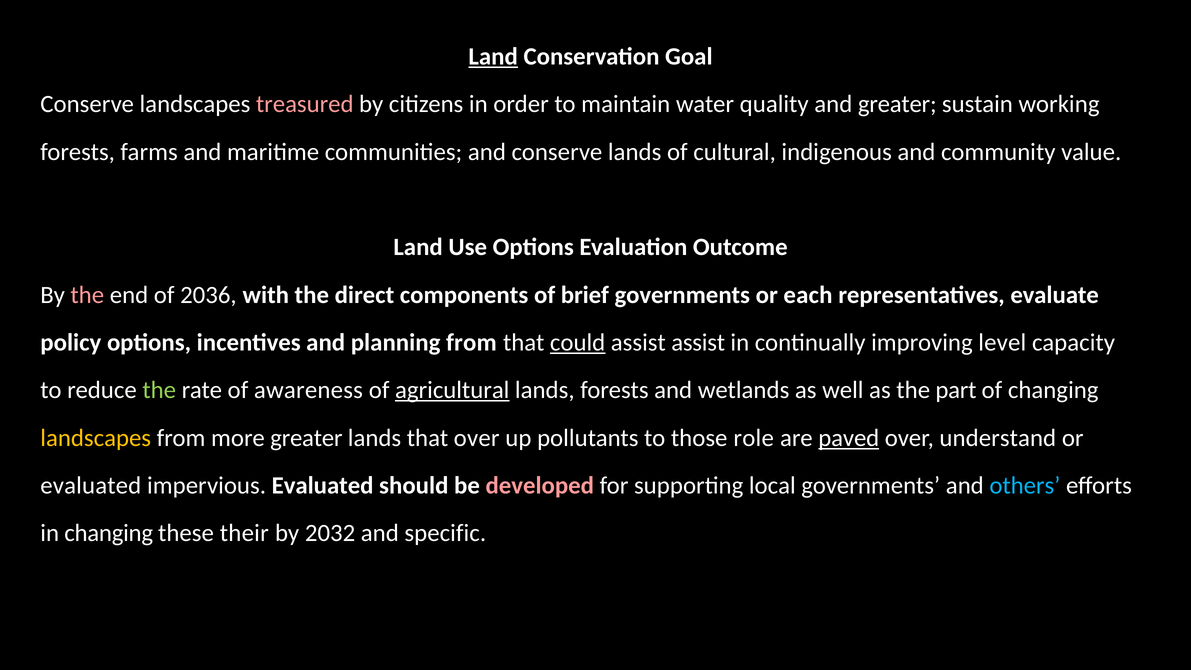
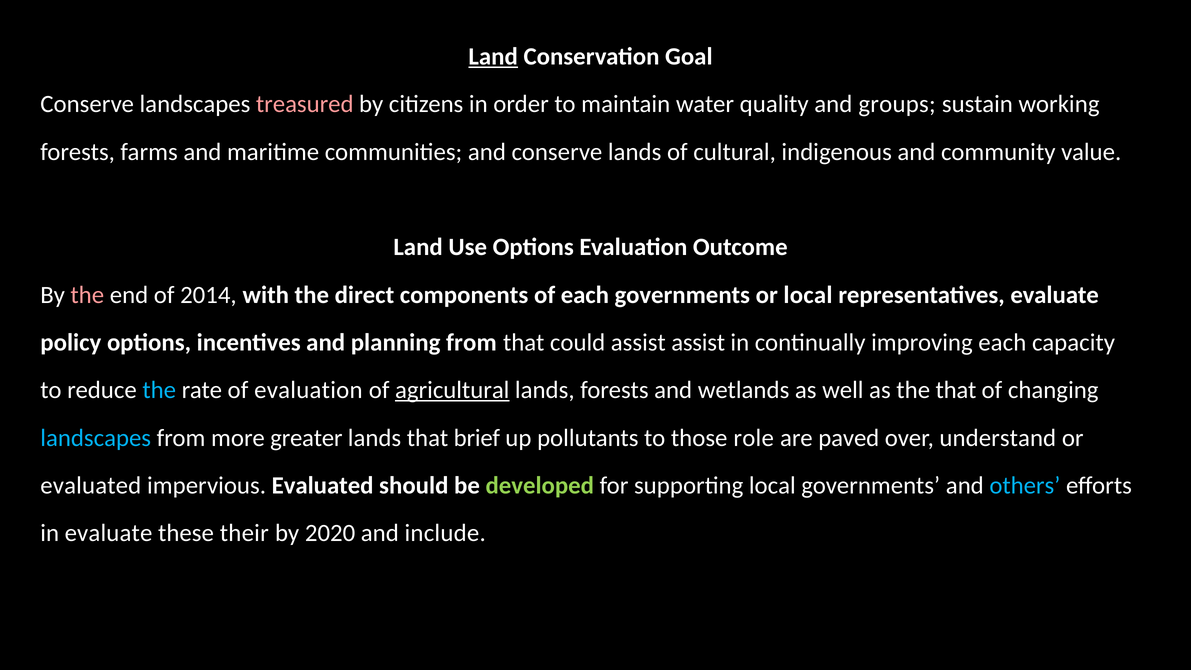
and greater: greater -> groups
2036: 2036 -> 2014
of brief: brief -> each
or each: each -> local
could underline: present -> none
improving level: level -> each
the at (159, 390) colour: light green -> light blue
of awareness: awareness -> evaluation
the part: part -> that
landscapes at (96, 438) colour: yellow -> light blue
that over: over -> brief
paved underline: present -> none
developed colour: pink -> light green
in changing: changing -> evaluate
2032: 2032 -> 2020
specific: specific -> include
